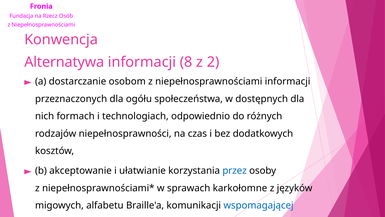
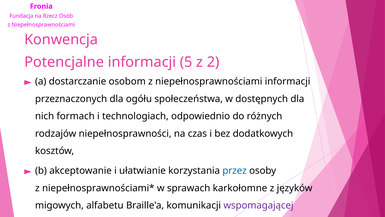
Alternatywa: Alternatywa -> Potencjalne
8: 8 -> 5
wspomagającej colour: blue -> purple
